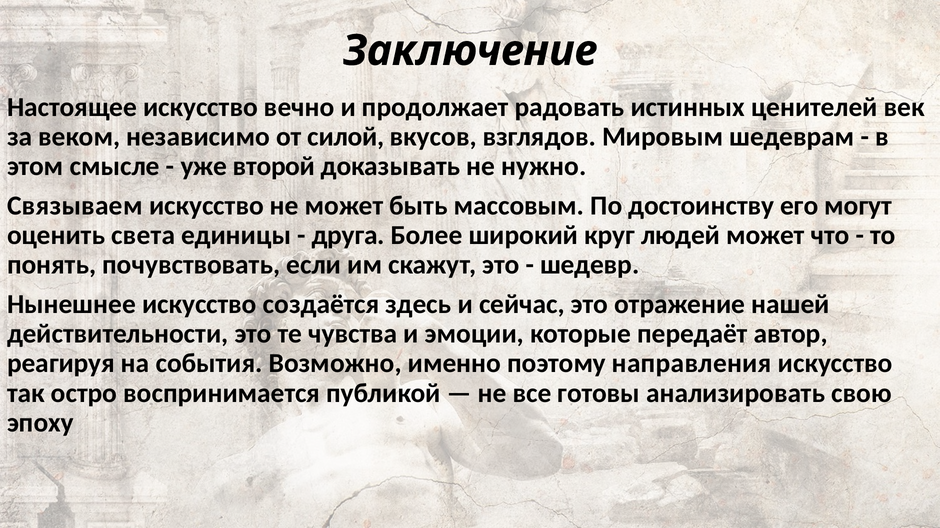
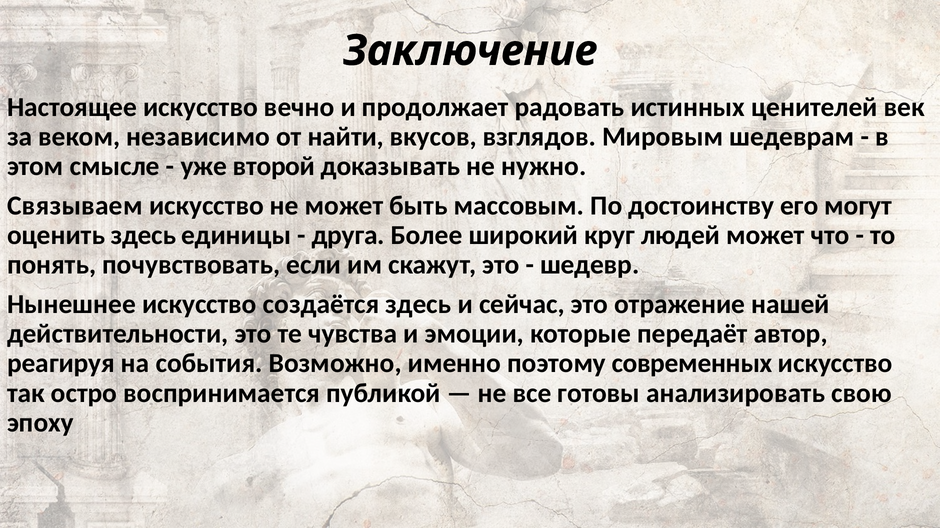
силой: силой -> найти
оценить света: света -> здесь
направления: направления -> современных
